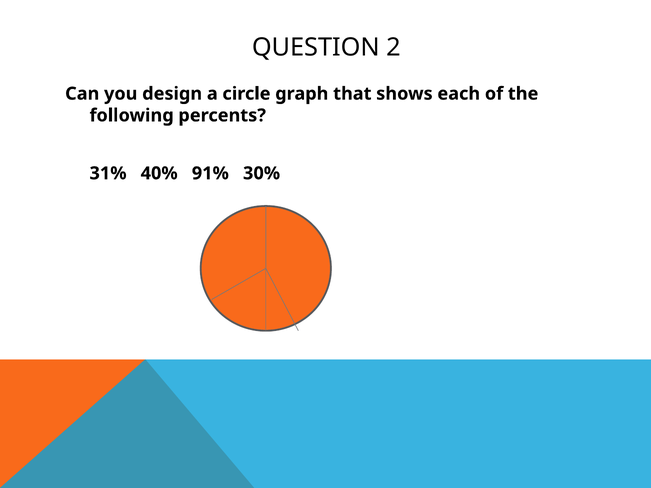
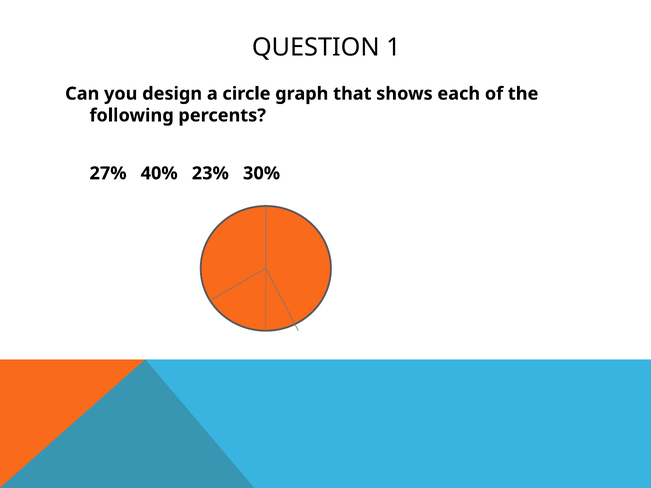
2: 2 -> 1
31%: 31% -> 27%
91%: 91% -> 23%
